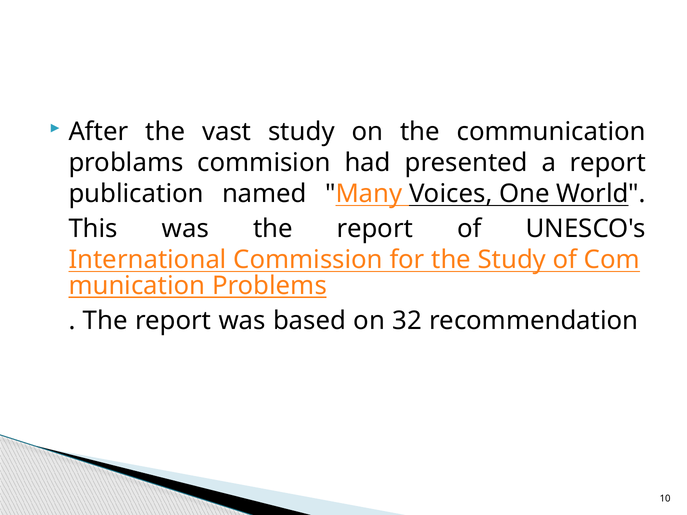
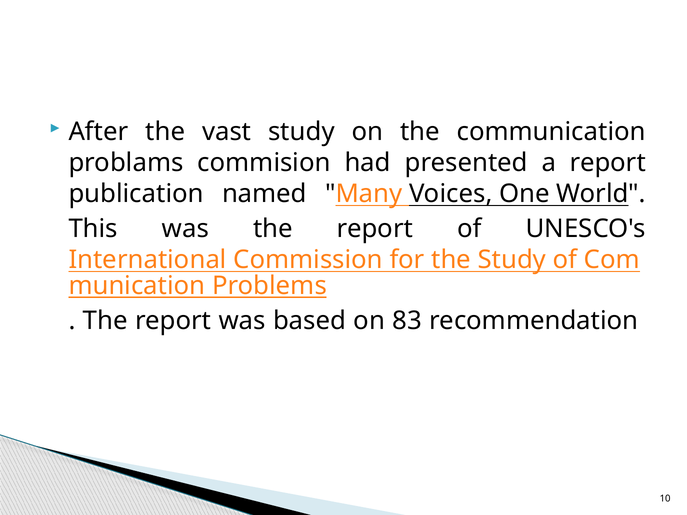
32: 32 -> 83
